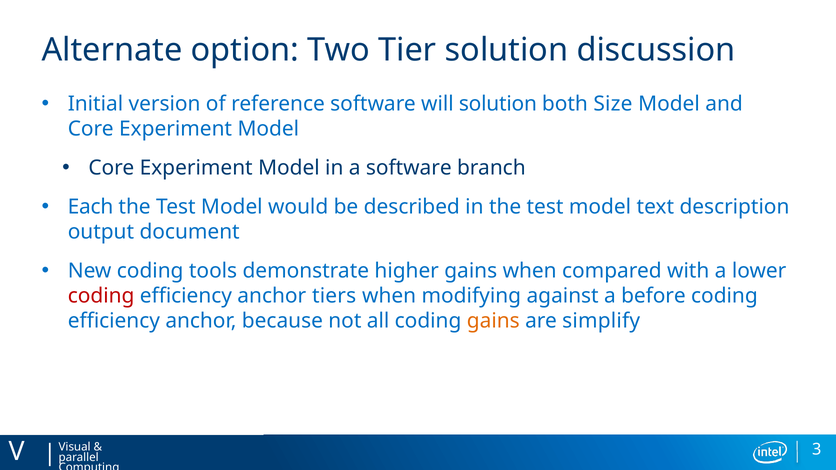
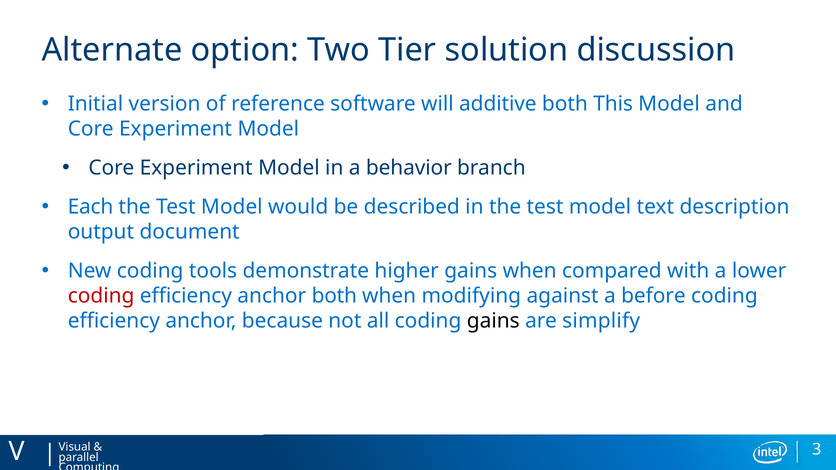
will solution: solution -> additive
Size: Size -> This
a software: software -> behavior
anchor tiers: tiers -> both
gains at (493, 321) colour: orange -> black
